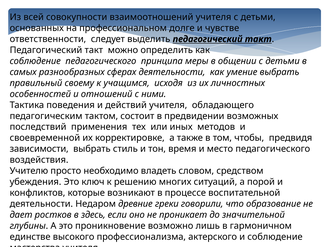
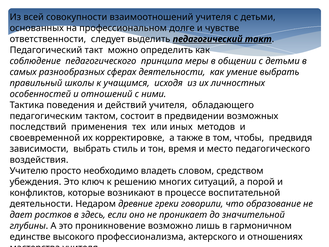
своему: своему -> школы
и соблюдение: соблюдение -> отношениях
